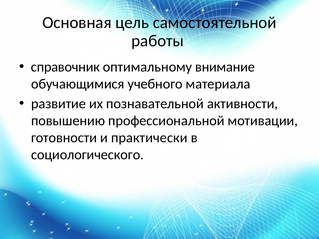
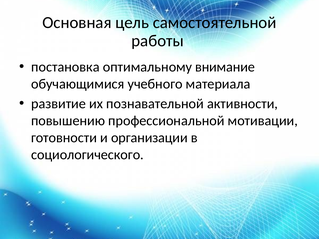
справочник: справочник -> постановка
практически: практически -> организации
